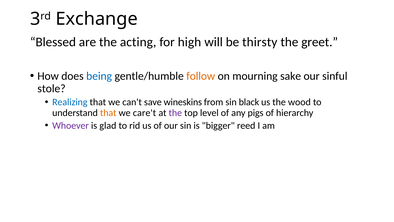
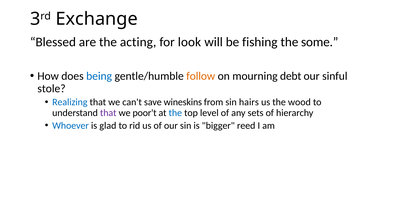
high: high -> look
thirsty: thirsty -> fishing
greet: greet -> some
sake: sake -> debt
black: black -> hairs
that at (108, 113) colour: orange -> purple
care't: care't -> poor't
the at (175, 113) colour: purple -> blue
pigs: pigs -> sets
Whoever colour: purple -> blue
